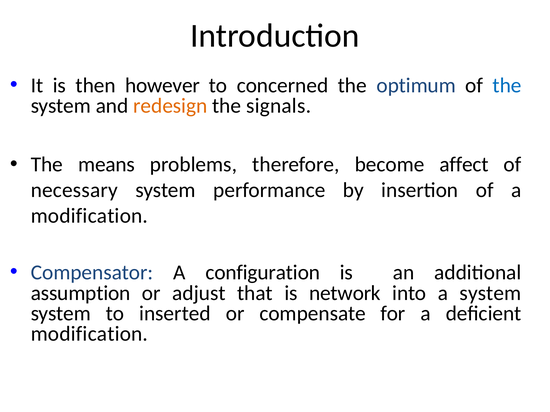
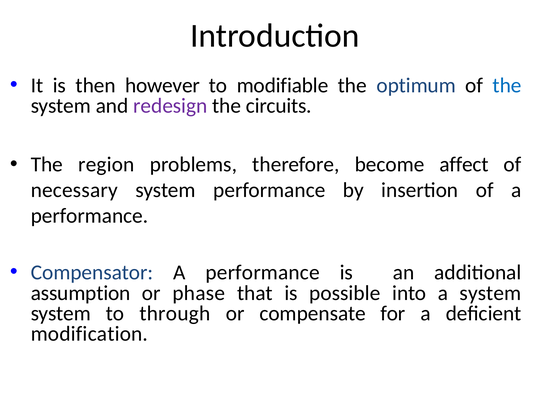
concerned: concerned -> modifiable
redesign colour: orange -> purple
signals: signals -> circuits
means: means -> region
modification at (89, 216): modification -> performance
Compensator A configuration: configuration -> performance
adjust: adjust -> phase
network: network -> possible
inserted: inserted -> through
